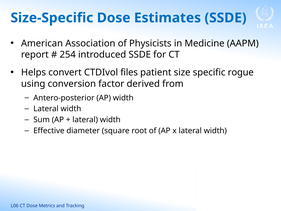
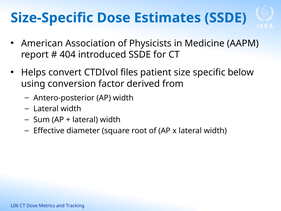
254: 254 -> 404
rogue: rogue -> below
